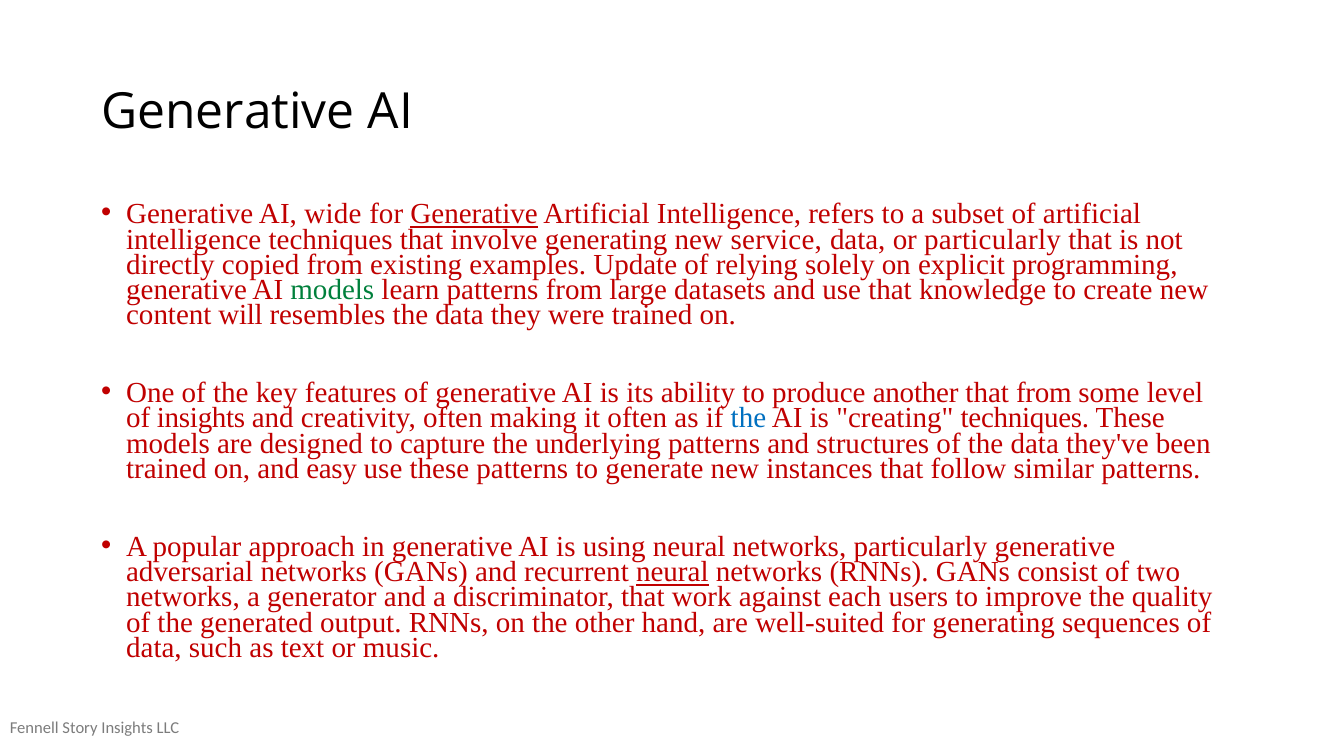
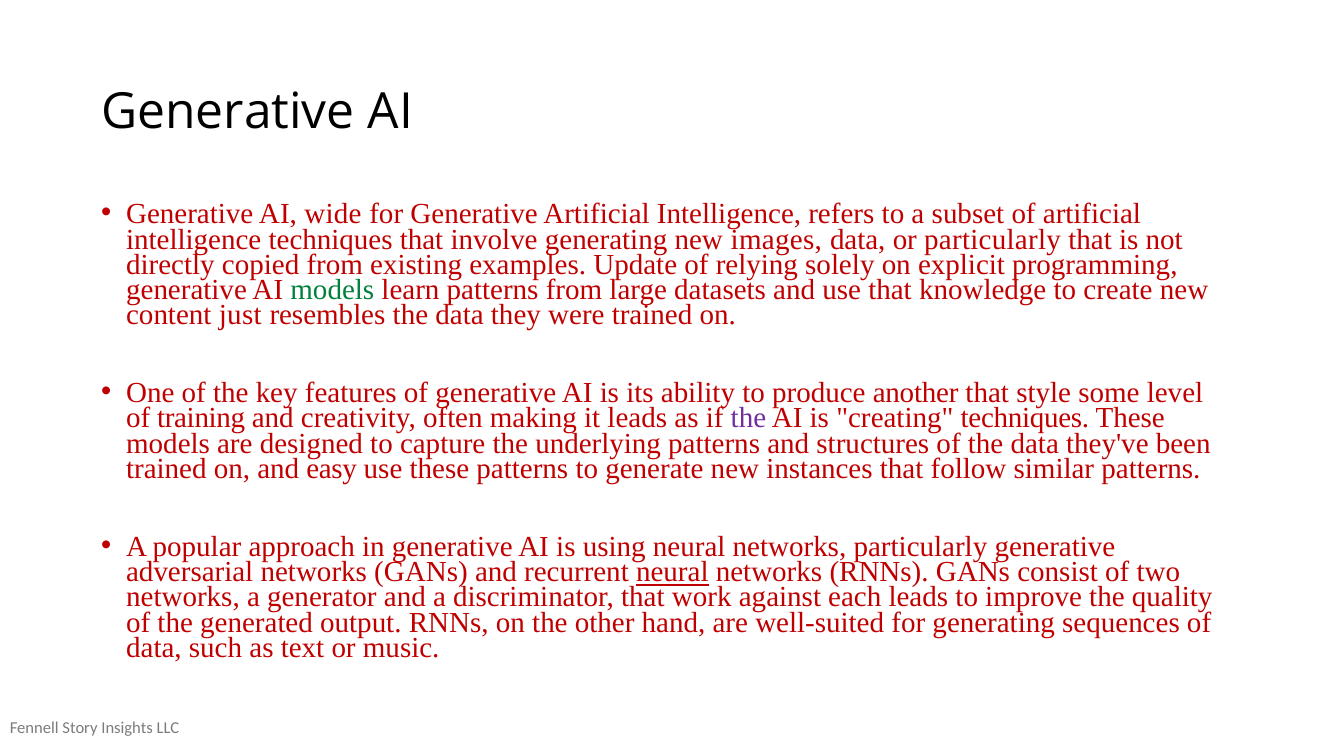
Generative at (474, 214) underline: present -> none
service: service -> images
will: will -> just
that from: from -> style
of insights: insights -> training
it often: often -> leads
the at (748, 418) colour: blue -> purple
each users: users -> leads
